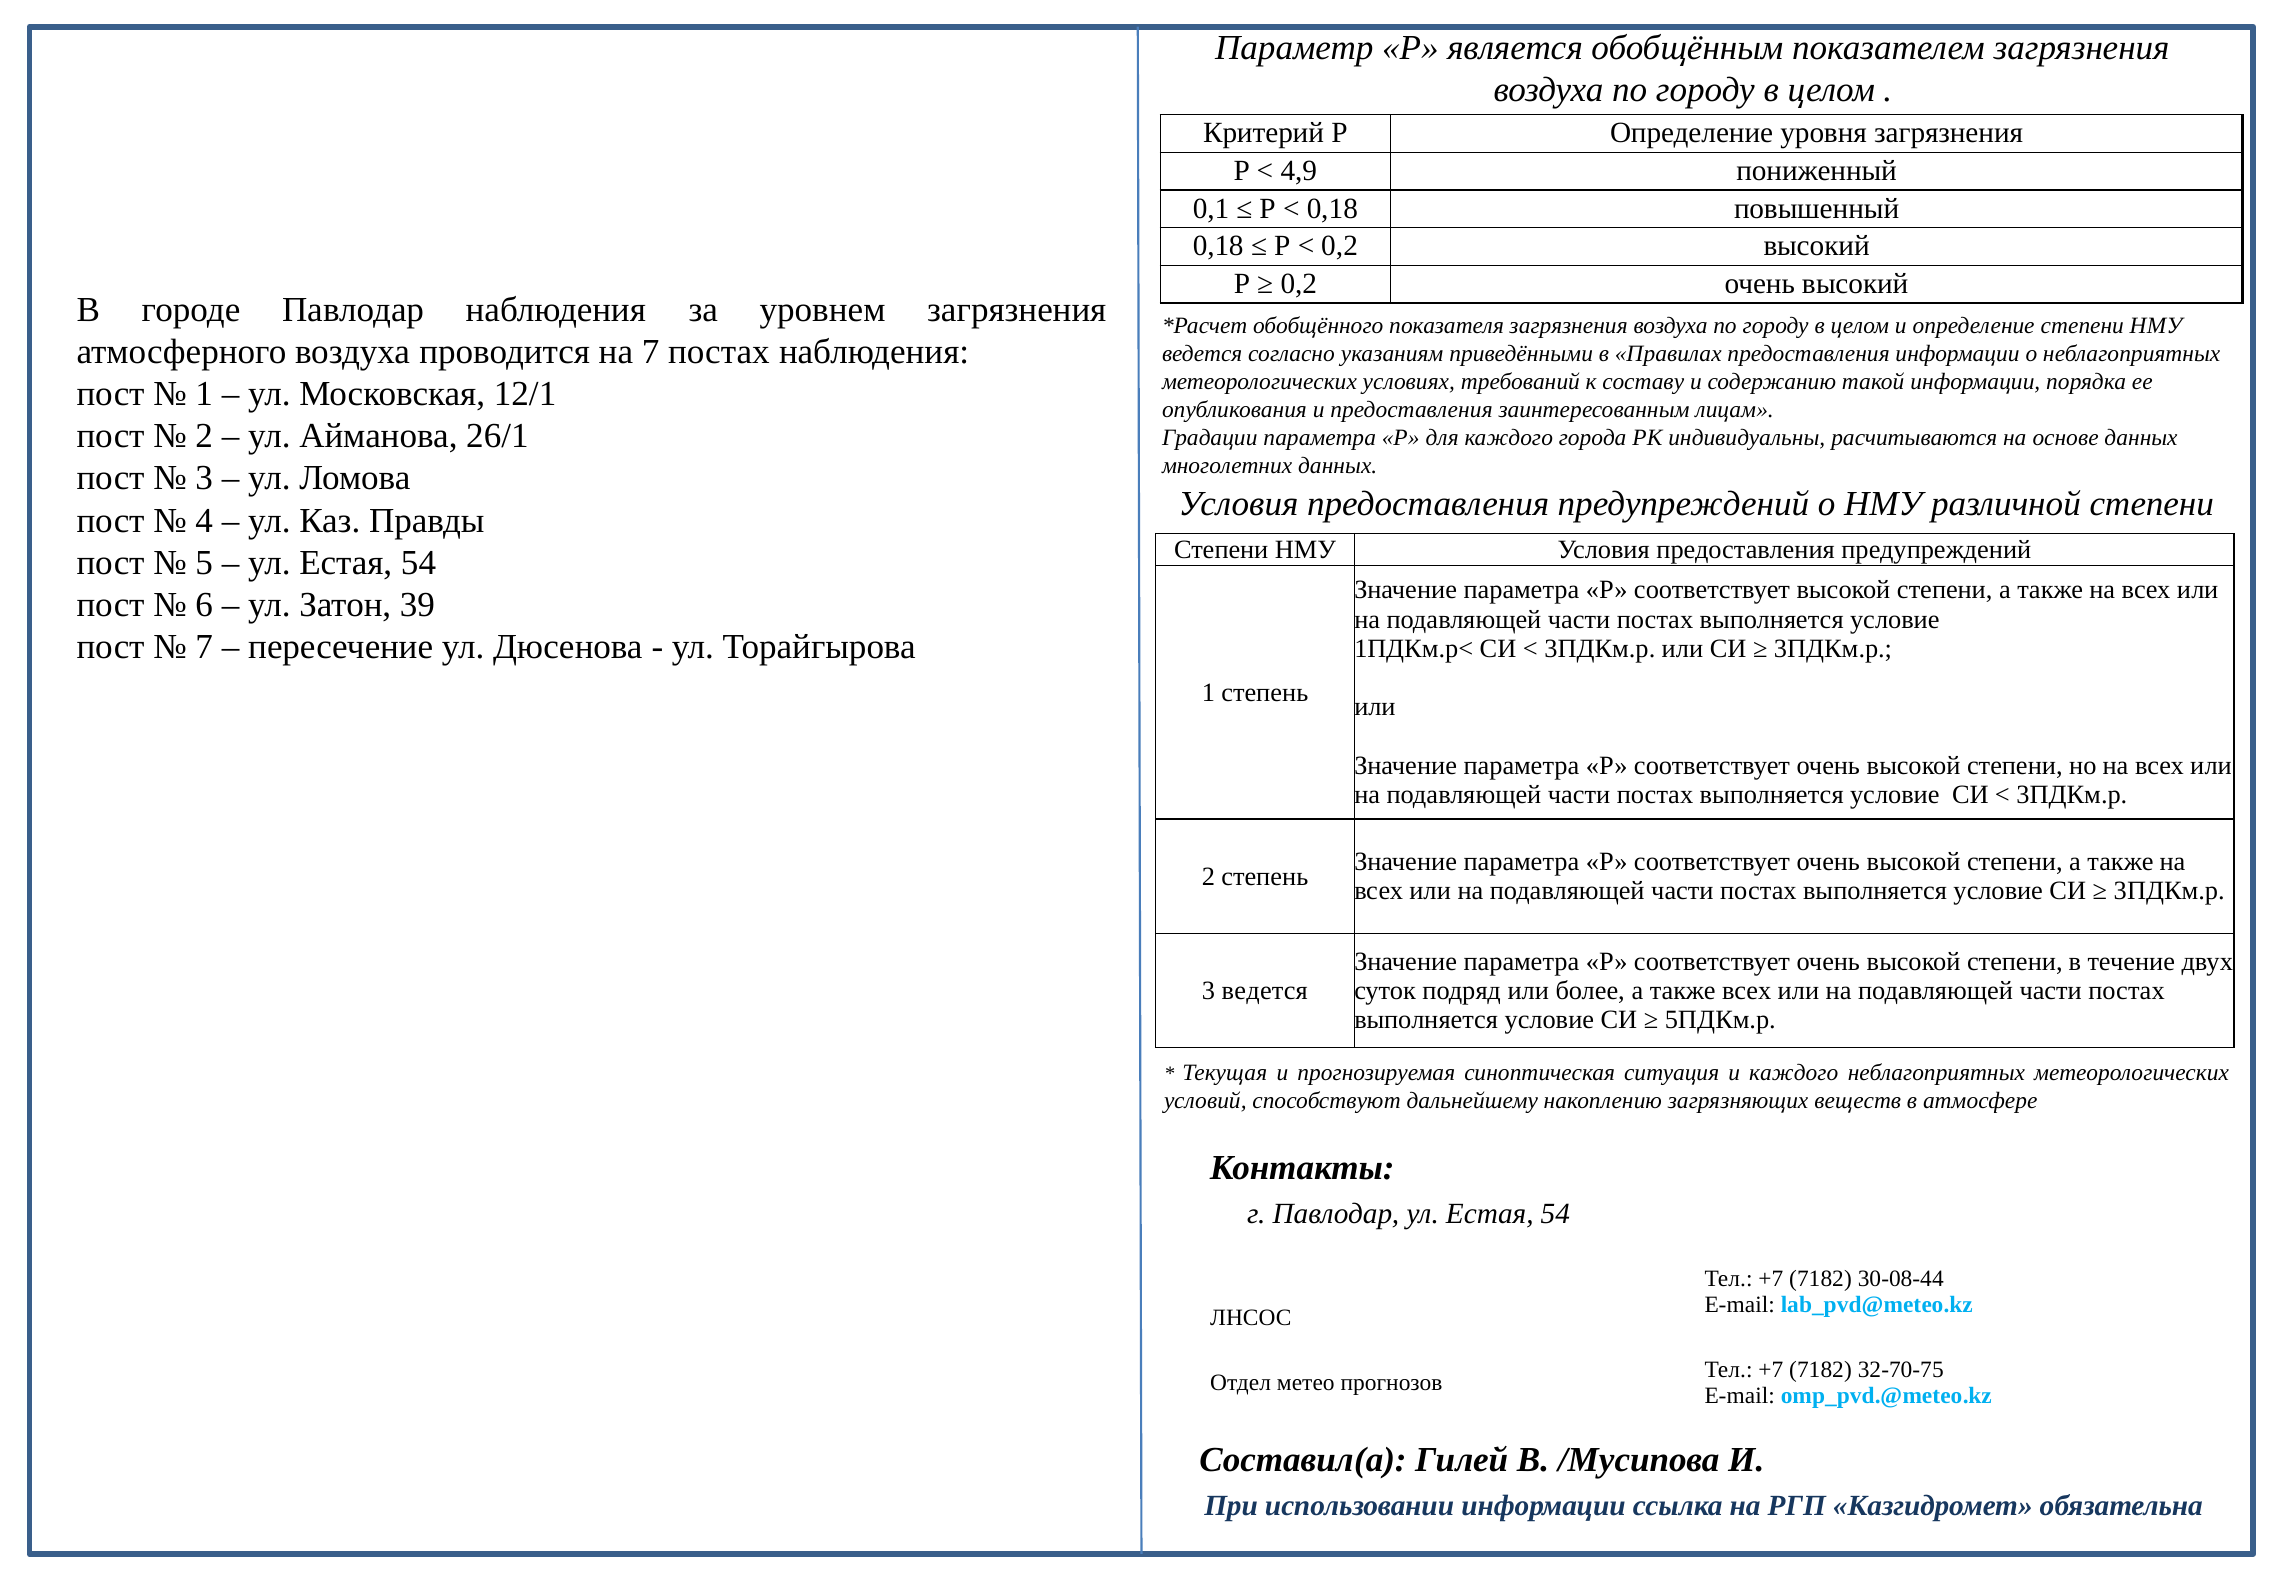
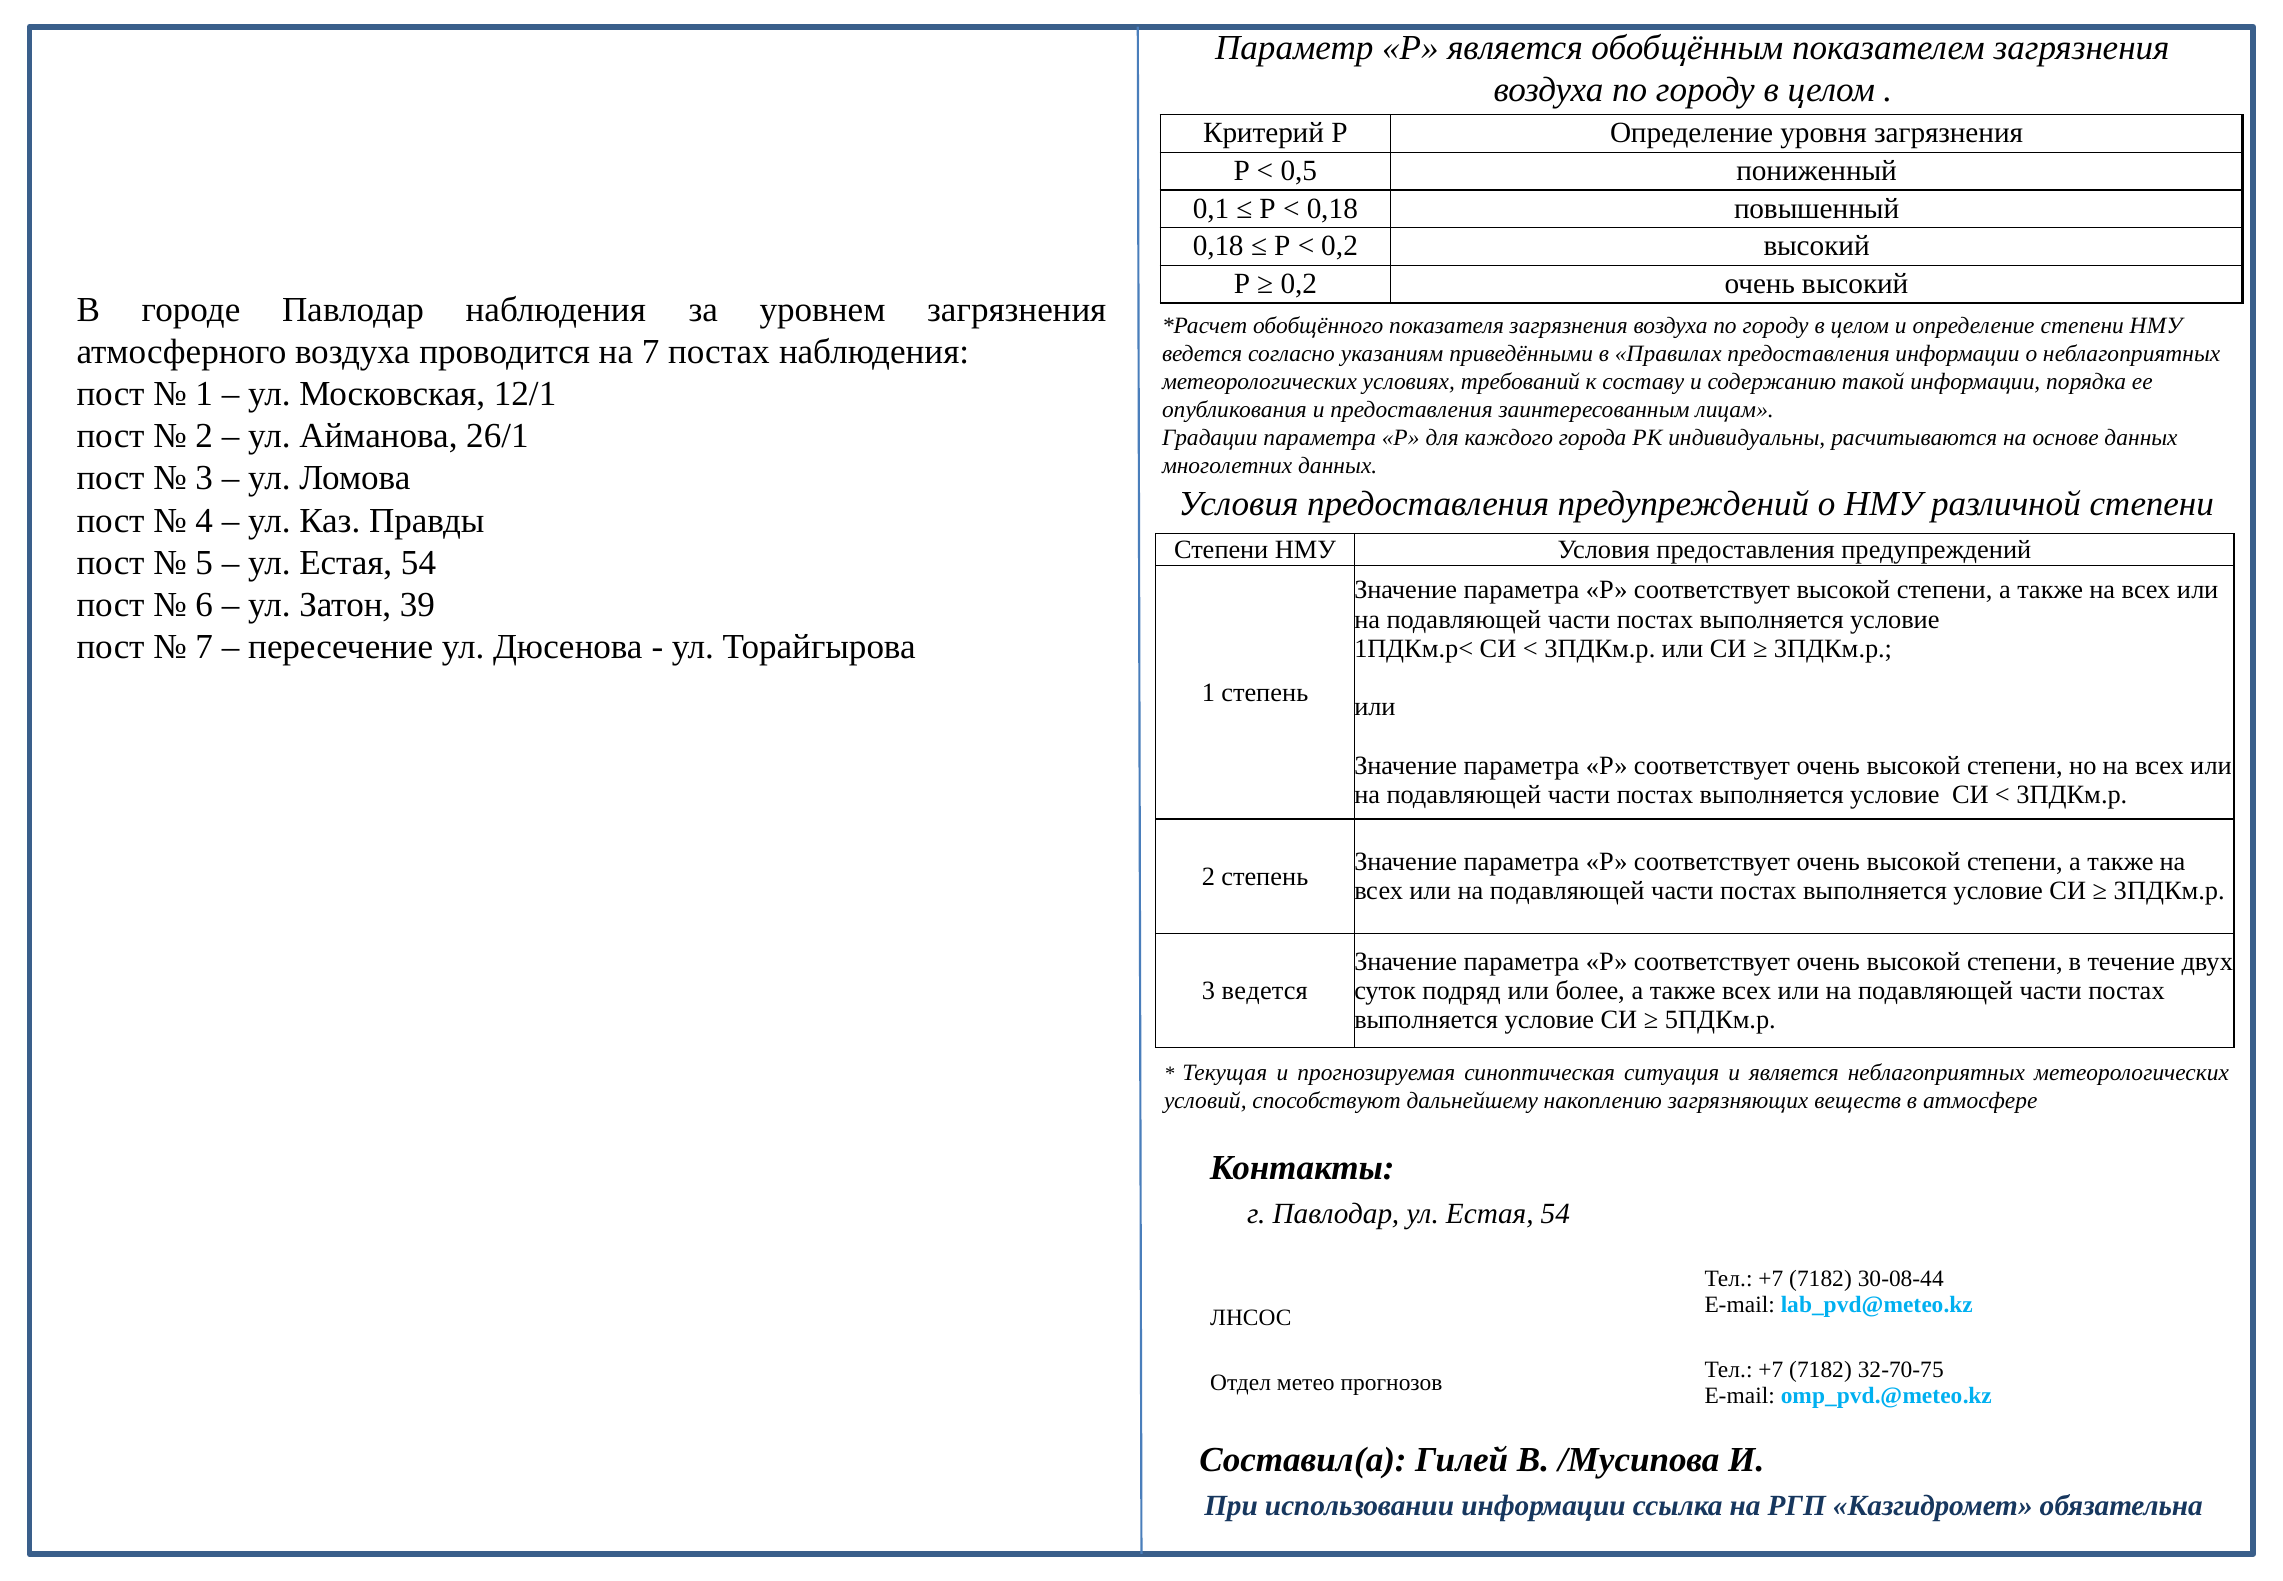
4,9: 4,9 -> 0,5
и каждого: каждого -> является
